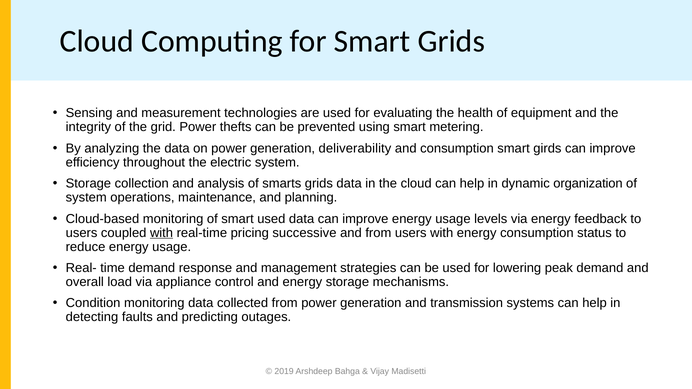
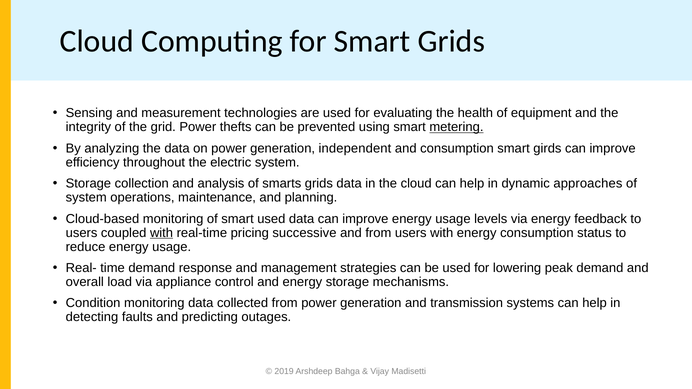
metering underline: none -> present
deliverability: deliverability -> independent
organization: organization -> approaches
